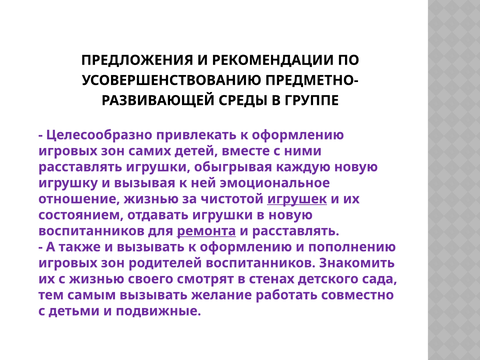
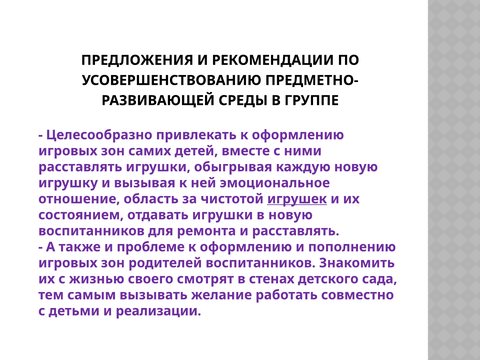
отношение жизнью: жизнью -> область
ремонта underline: present -> none
и вызывать: вызывать -> проблеме
подвижные: подвижные -> реализации
